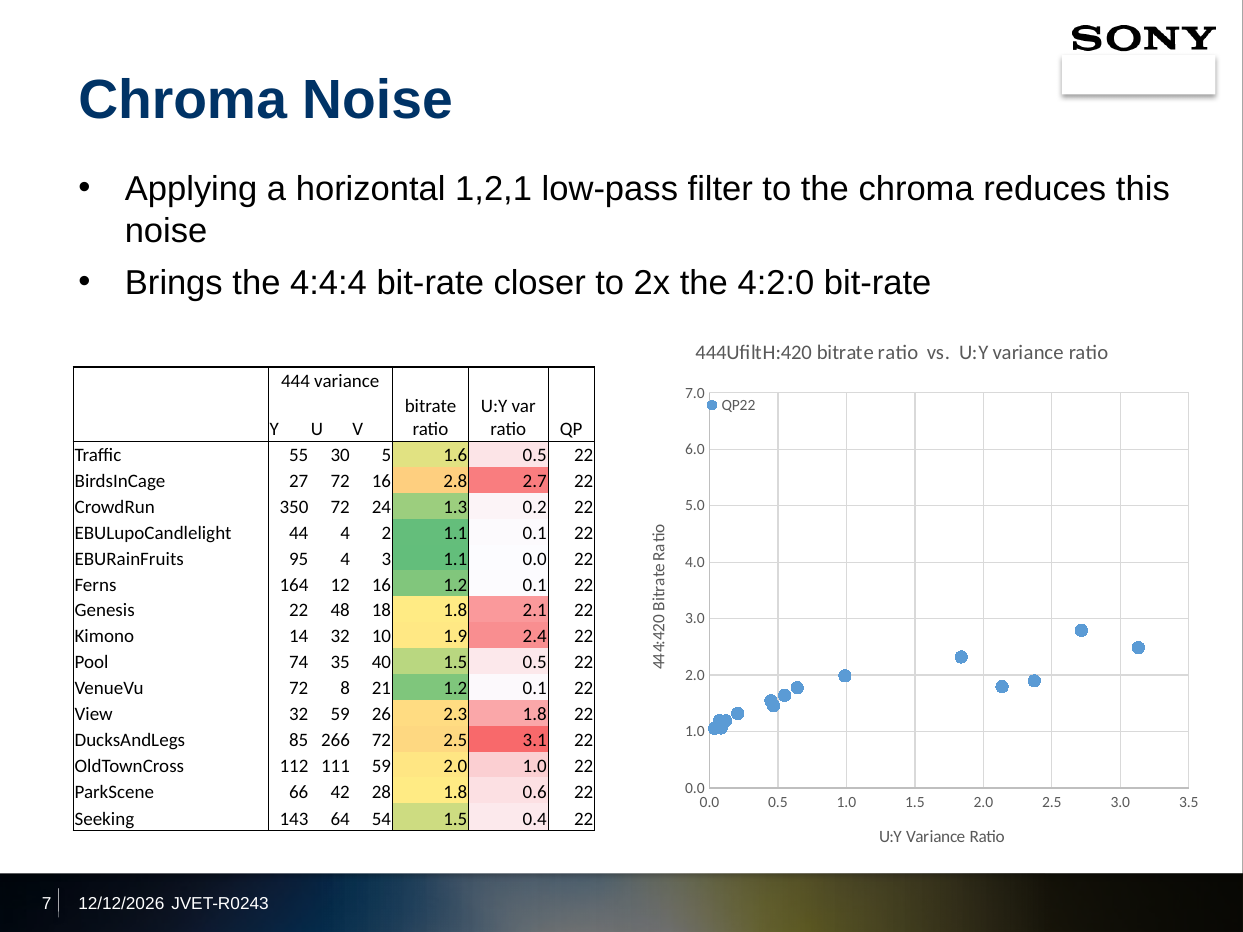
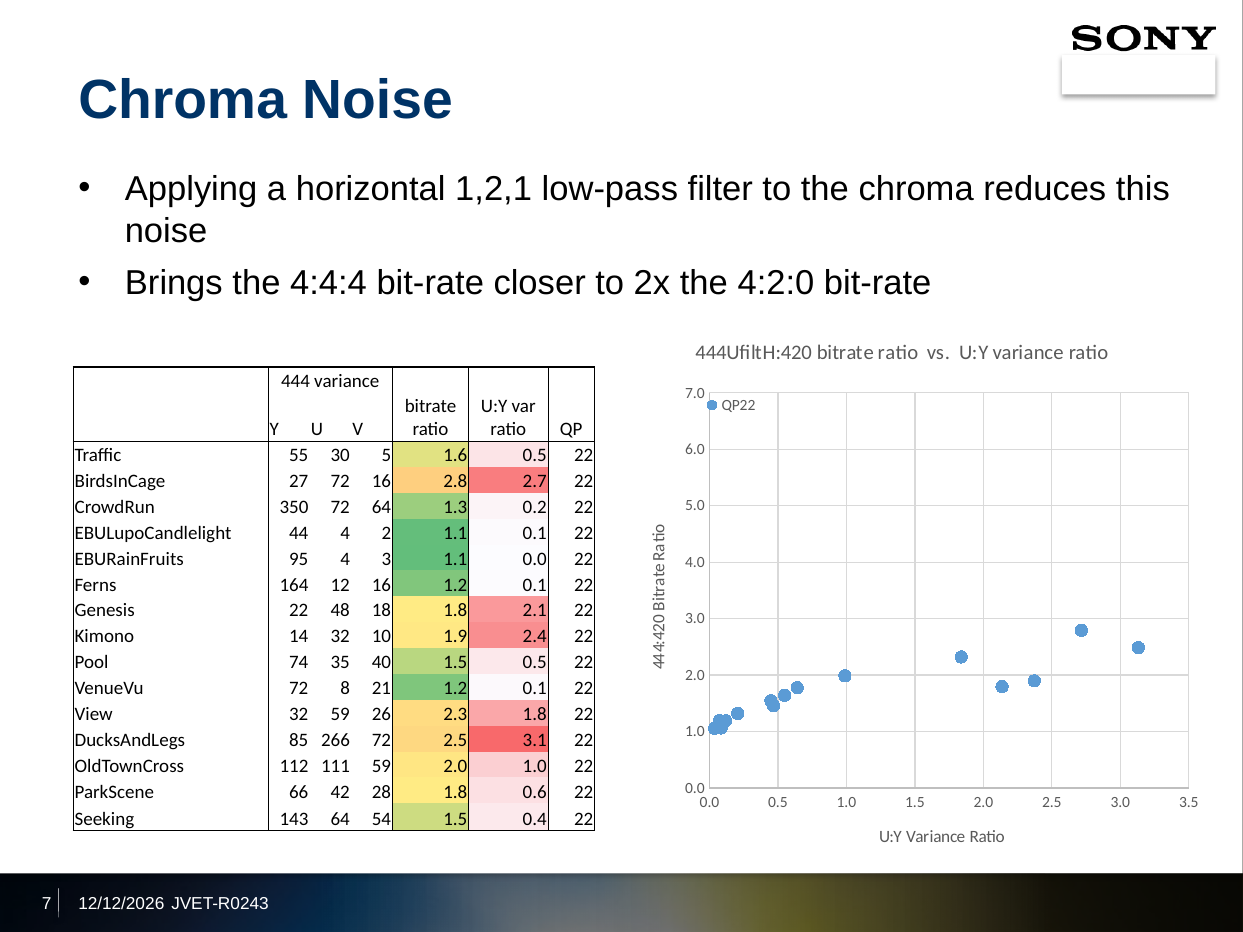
72 24: 24 -> 64
